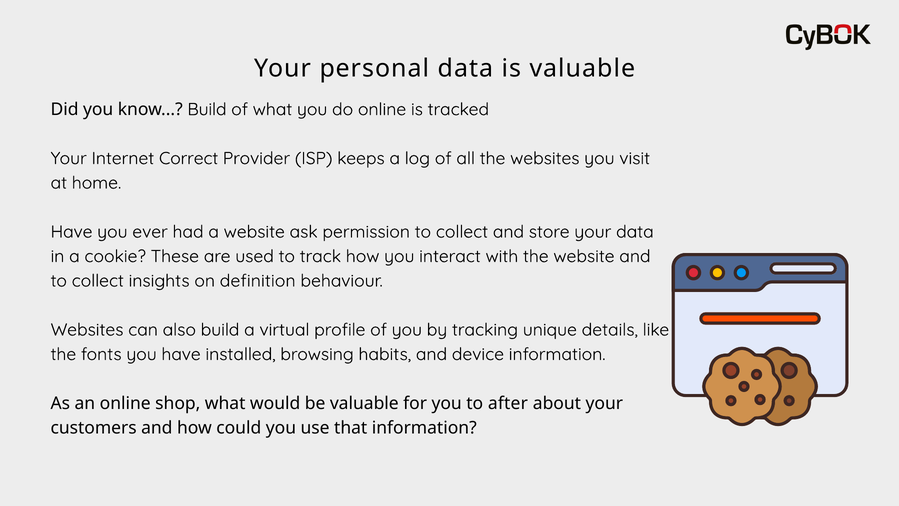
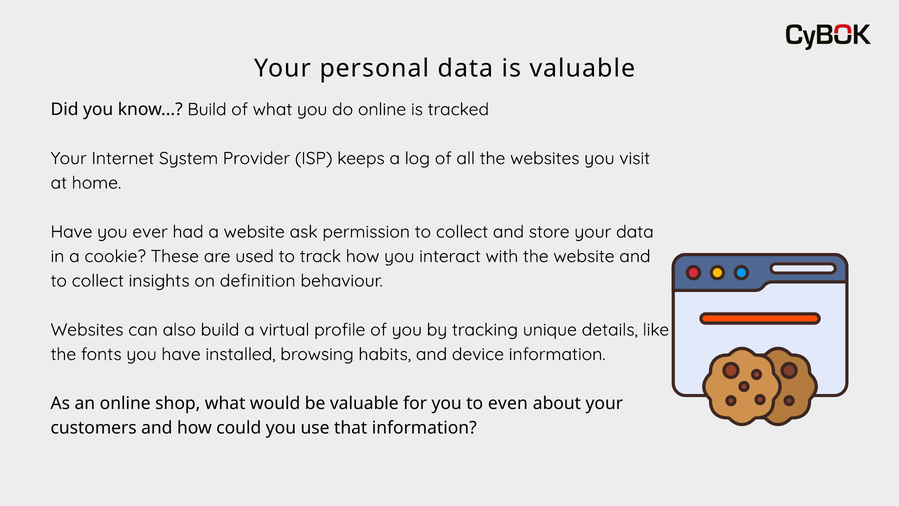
Correct: Correct -> System
after: after -> even
